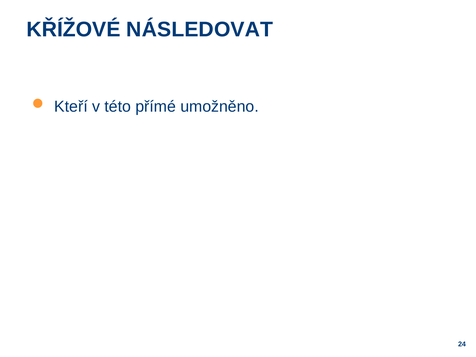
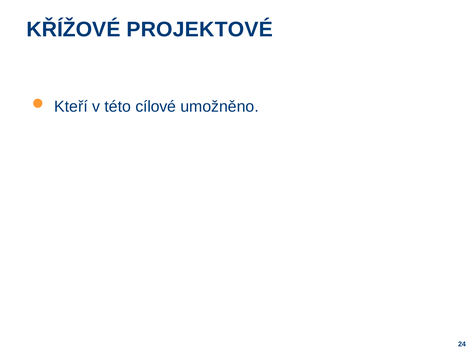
NÁSLEDOVAT: NÁSLEDOVAT -> PROJEKTOVÉ
přímé: přímé -> cílové
